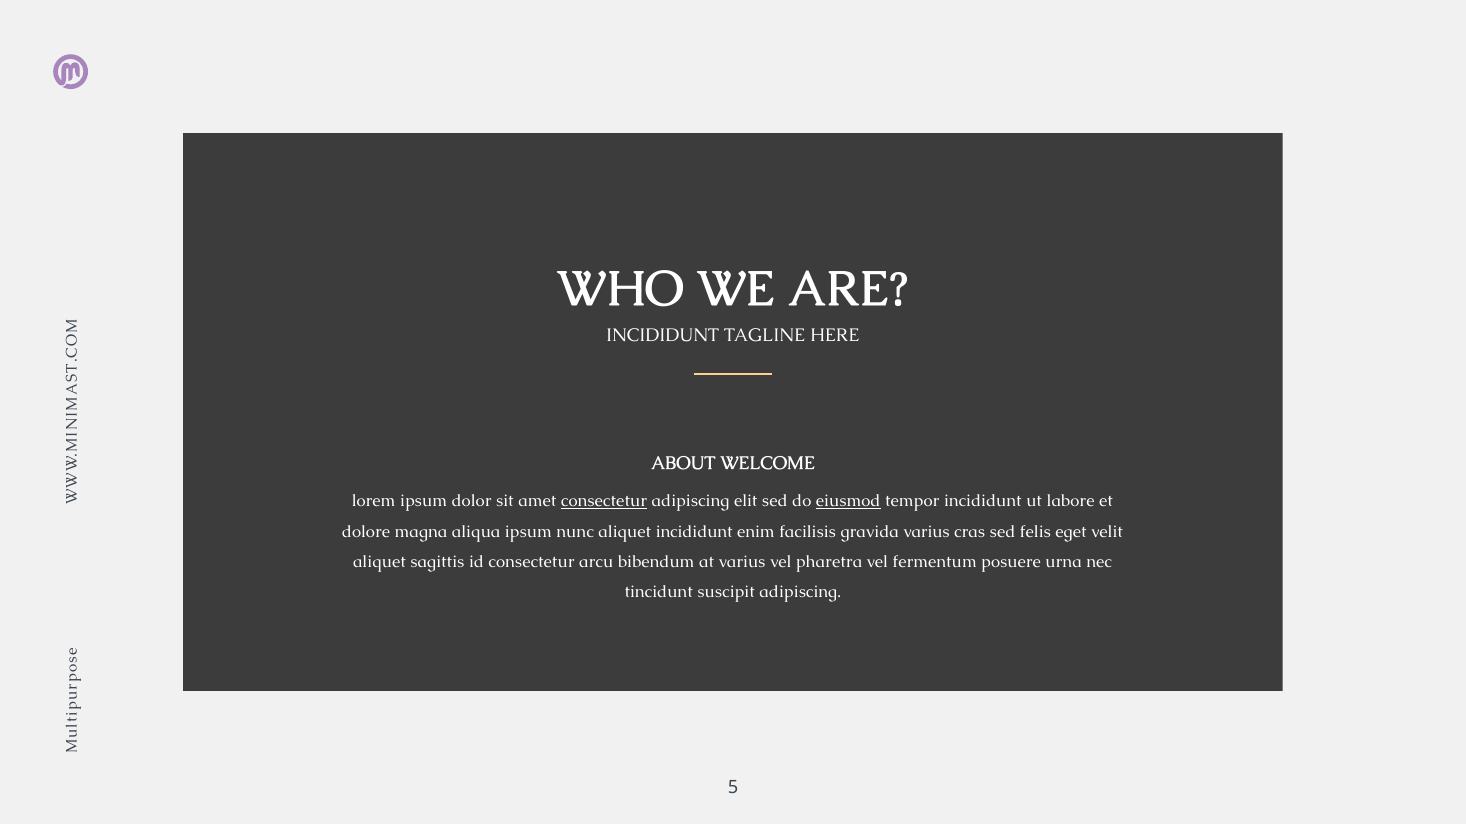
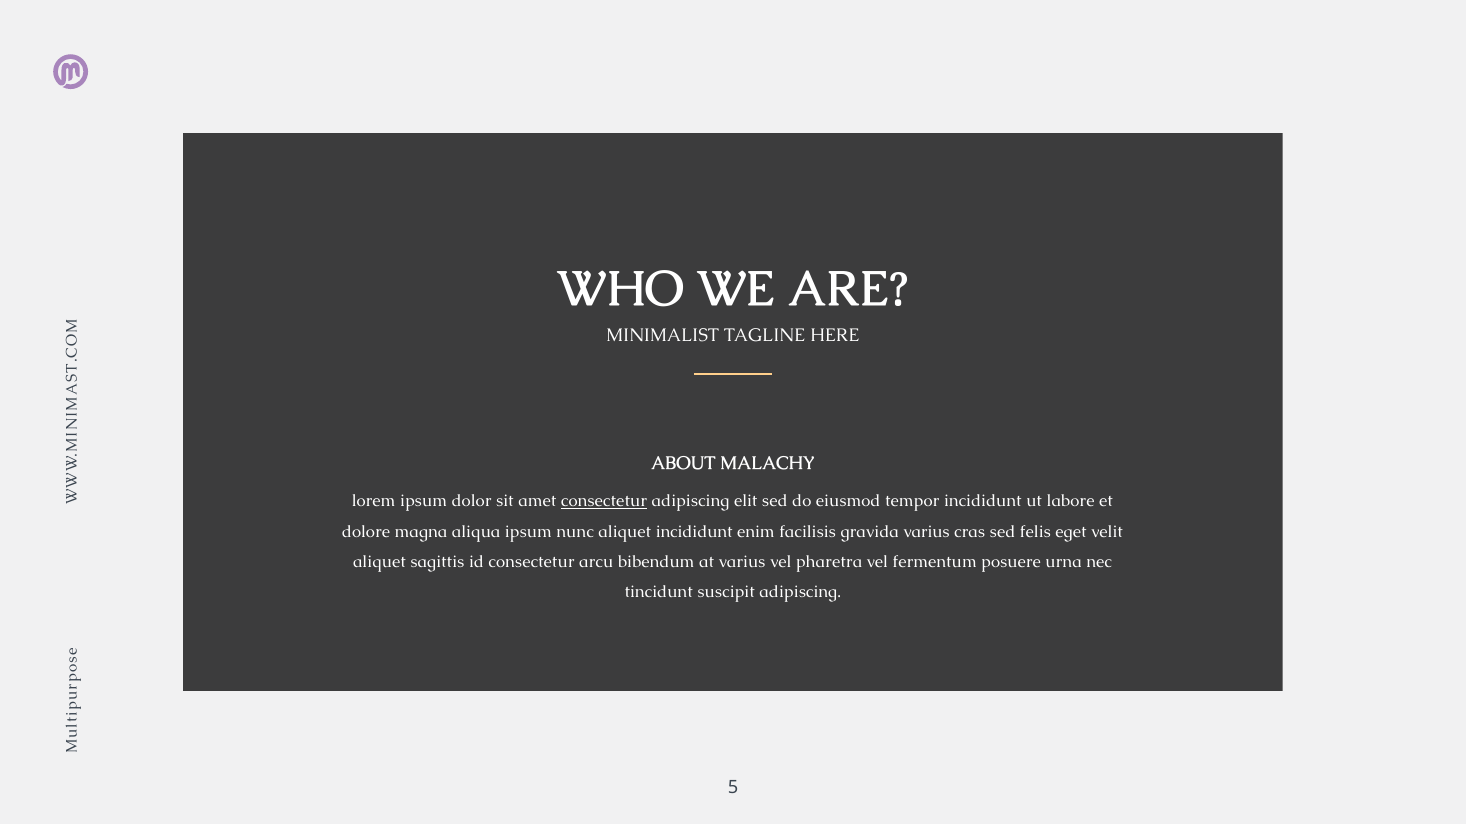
INCIDIDUNT at (663, 336): INCIDIDUNT -> MINIMALIST
WELCOME: WELCOME -> MALACHY
eiusmod underline: present -> none
